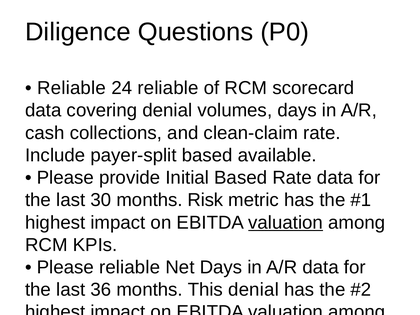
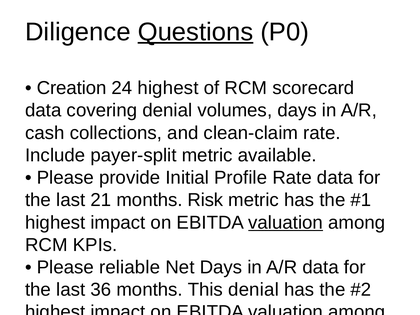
Questions underline: none -> present
Reliable at (72, 88): Reliable -> Creation
24 reliable: reliable -> highest
payer-split based: based -> metric
Initial Based: Based -> Profile
30: 30 -> 21
